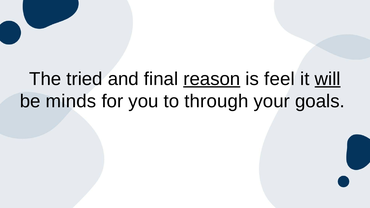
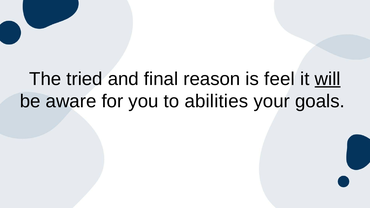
reason underline: present -> none
minds: minds -> aware
through: through -> abilities
